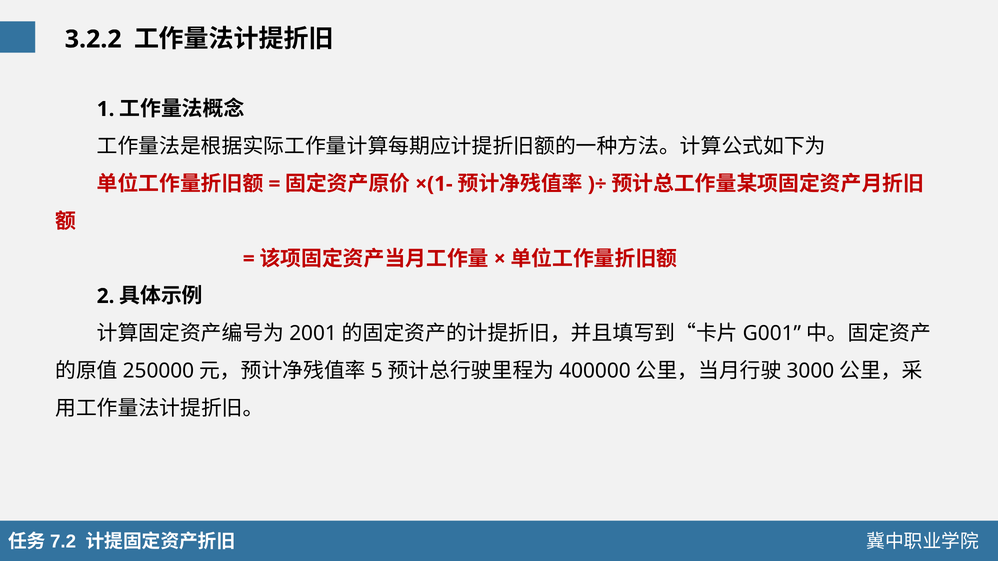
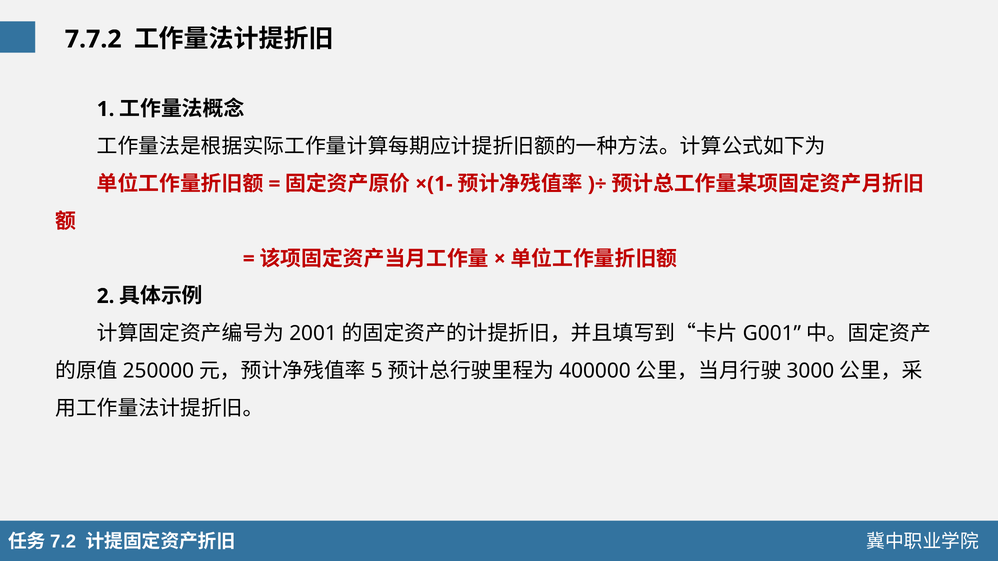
3.2.2: 3.2.2 -> 7.7.2
